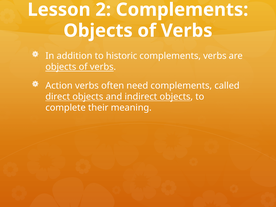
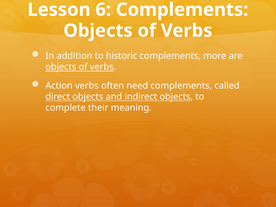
2: 2 -> 6
complements verbs: verbs -> more
